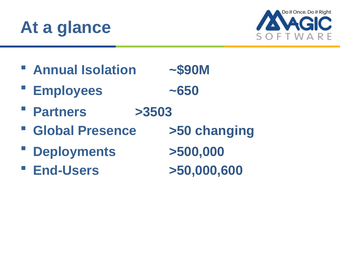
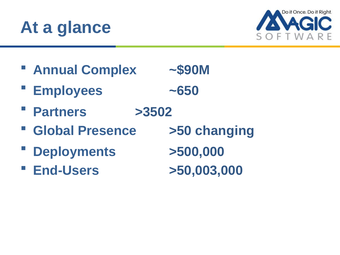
Isolation: Isolation -> Complex
>3503: >3503 -> >3502
>50,000,600: >50,000,600 -> >50,003,000
